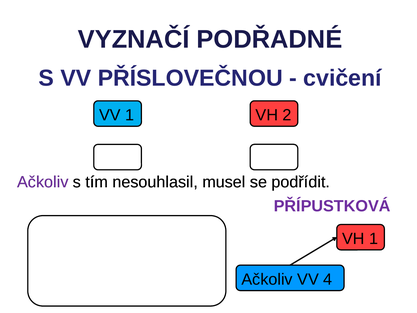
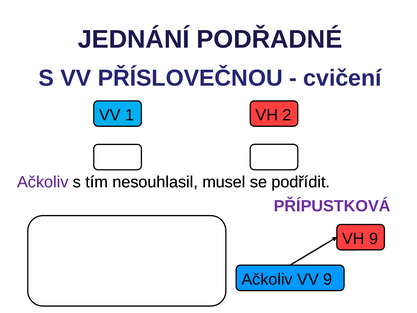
VYZNAČÍ: VYZNAČÍ -> JEDNÁNÍ
VH 1: 1 -> 9
VV 4: 4 -> 9
